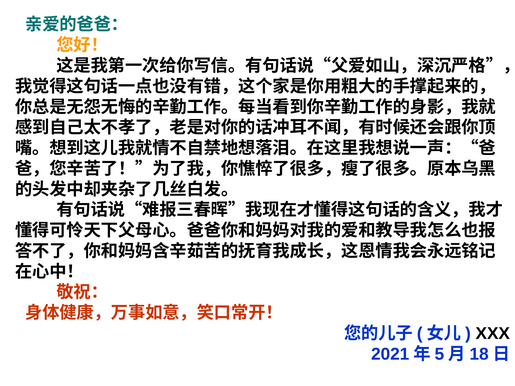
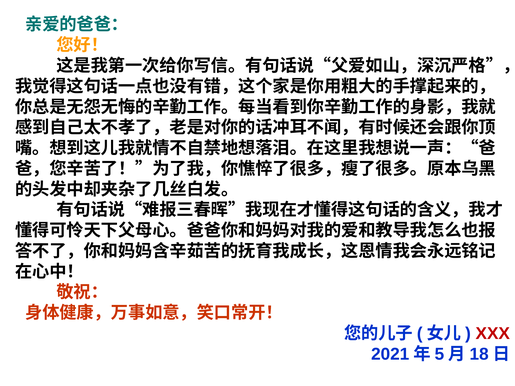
XXX colour: black -> red
